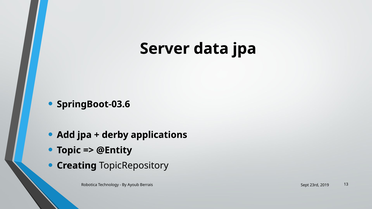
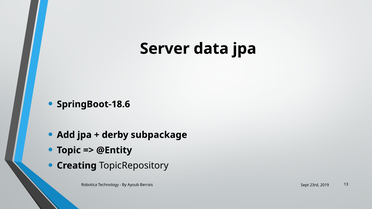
SpringBoot-03.6: SpringBoot-03.6 -> SpringBoot-18.6
applications: applications -> subpackage
